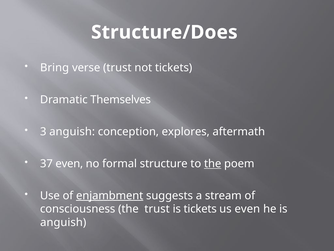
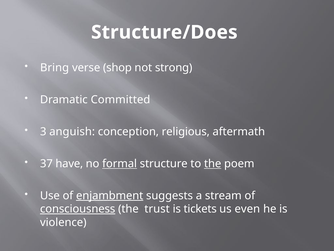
verse trust: trust -> shop
not tickets: tickets -> strong
Themselves: Themselves -> Committed
explores: explores -> religious
37 even: even -> have
formal underline: none -> present
consciousness underline: none -> present
anguish at (63, 222): anguish -> violence
